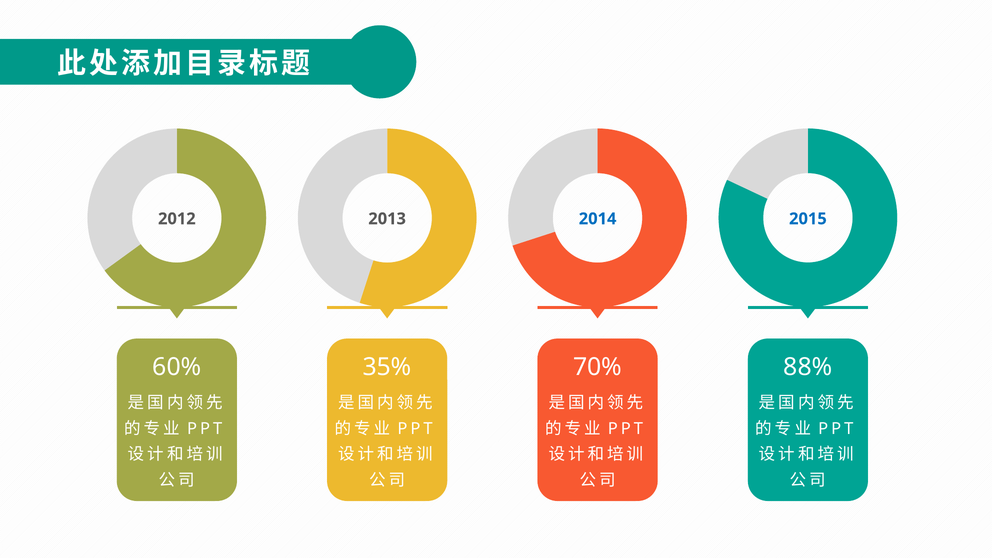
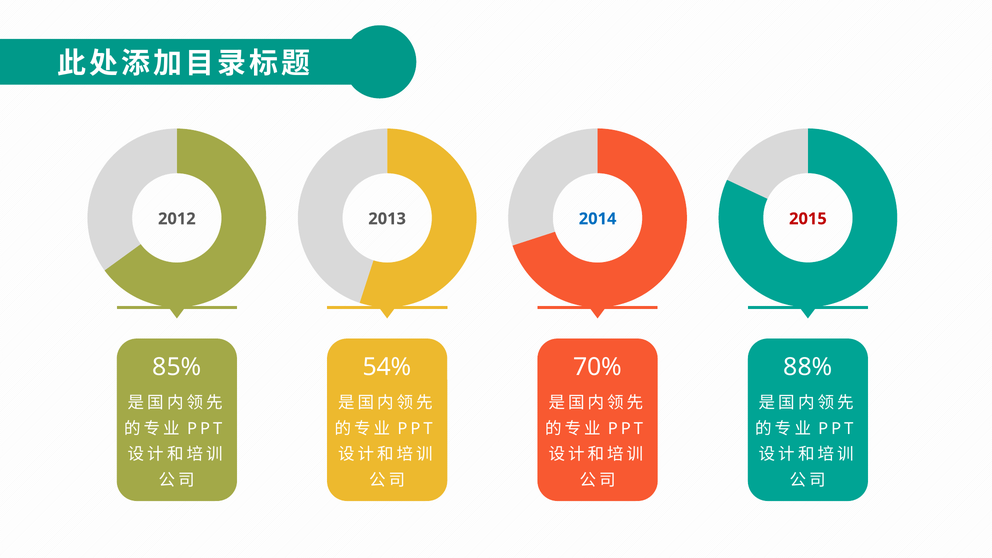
2015 colour: blue -> red
60%: 60% -> 85%
35%: 35% -> 54%
